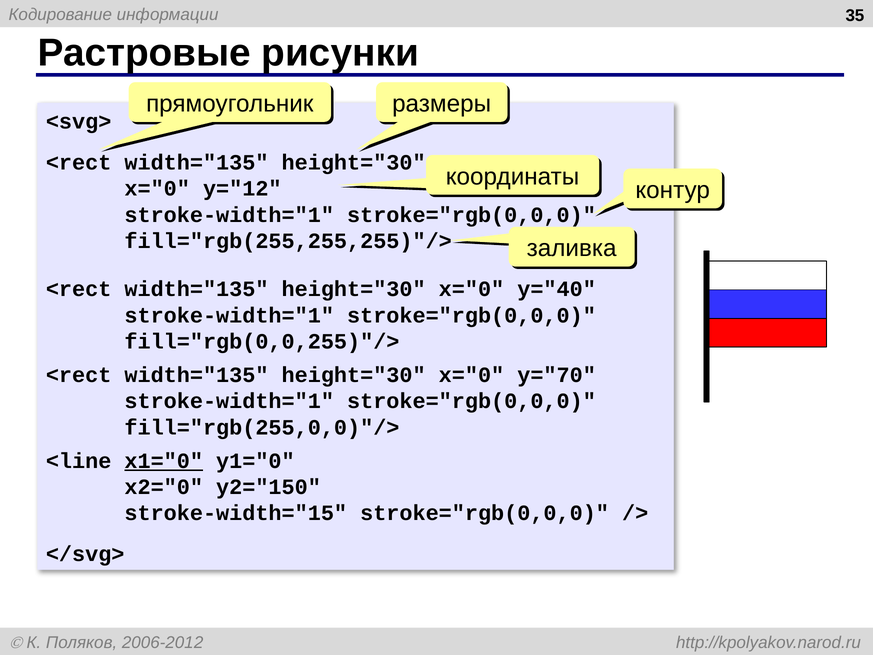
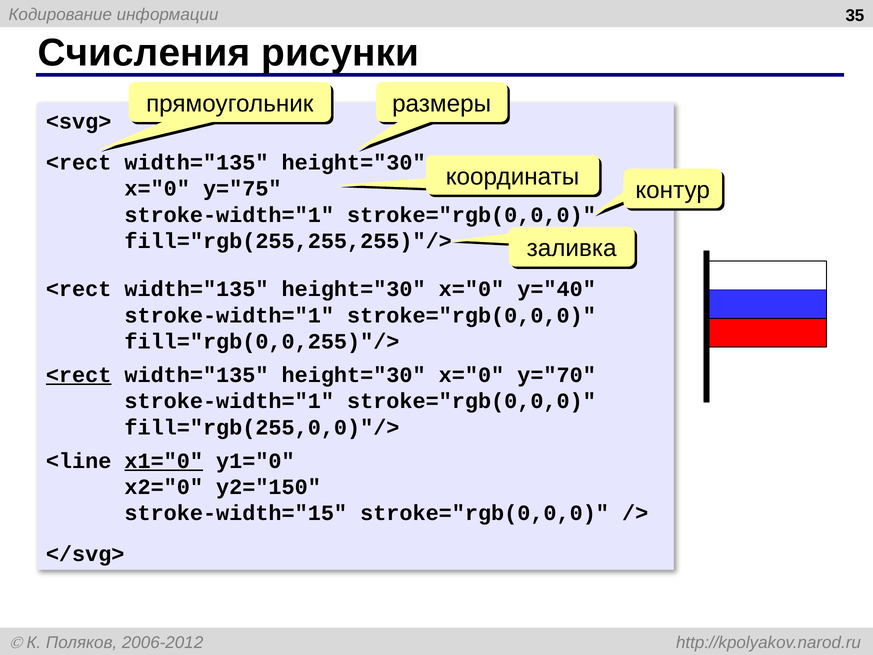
Растровые: Растровые -> Счисления
y="12: y="12 -> y="75
<rect at (79, 375) underline: none -> present
